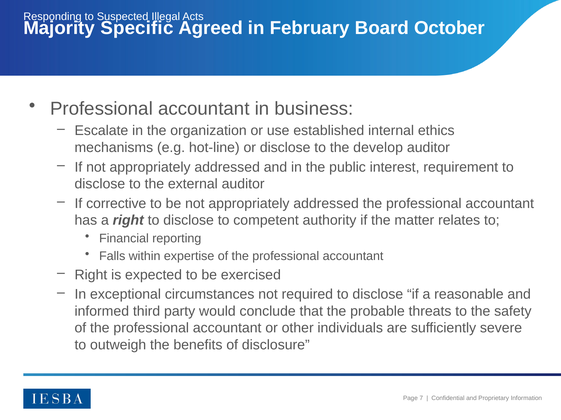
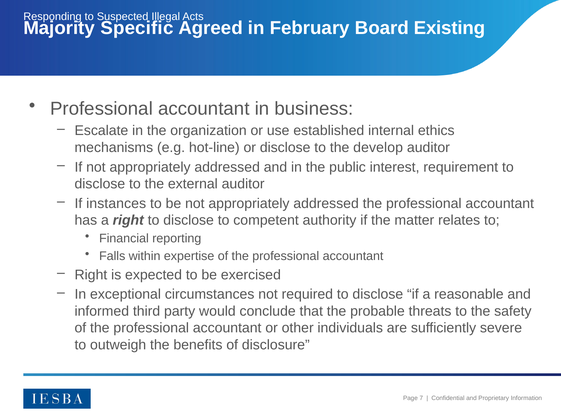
October: October -> Existing
corrective: corrective -> instances
